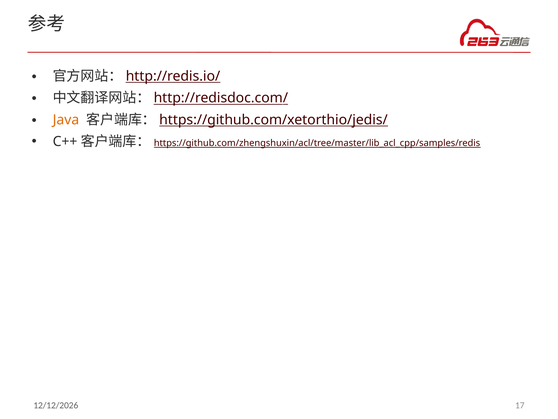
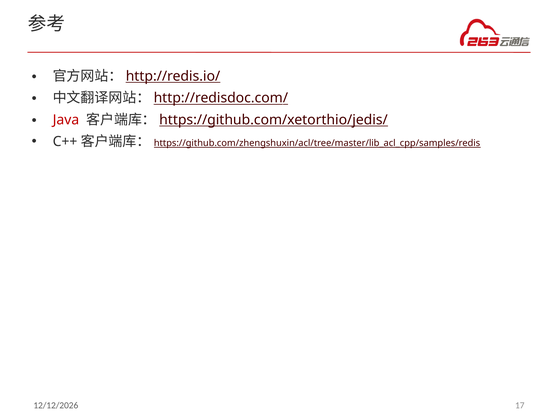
Java colour: orange -> red
